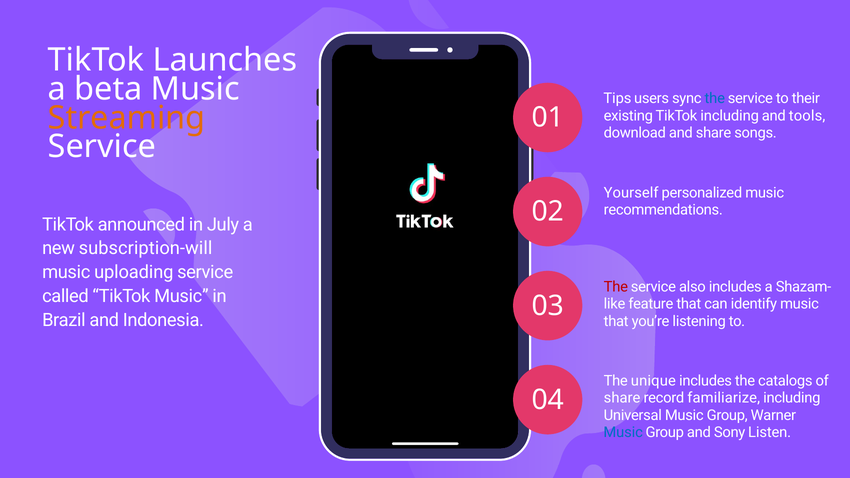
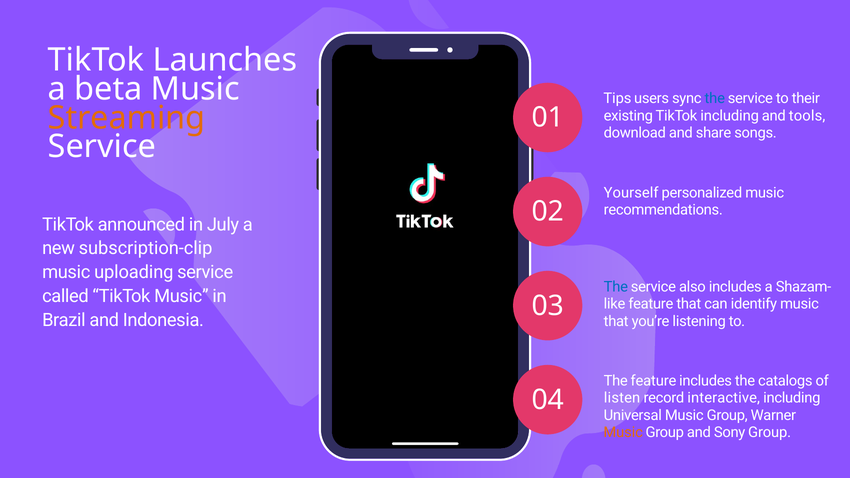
subscription-will: subscription-will -> subscription-clip
The at (616, 287) colour: red -> blue
The unique: unique -> feature
share at (622, 398): share -> listen
familiarize: familiarize -> interactive
Music at (623, 433) colour: blue -> orange
Sony Listen: Listen -> Group
